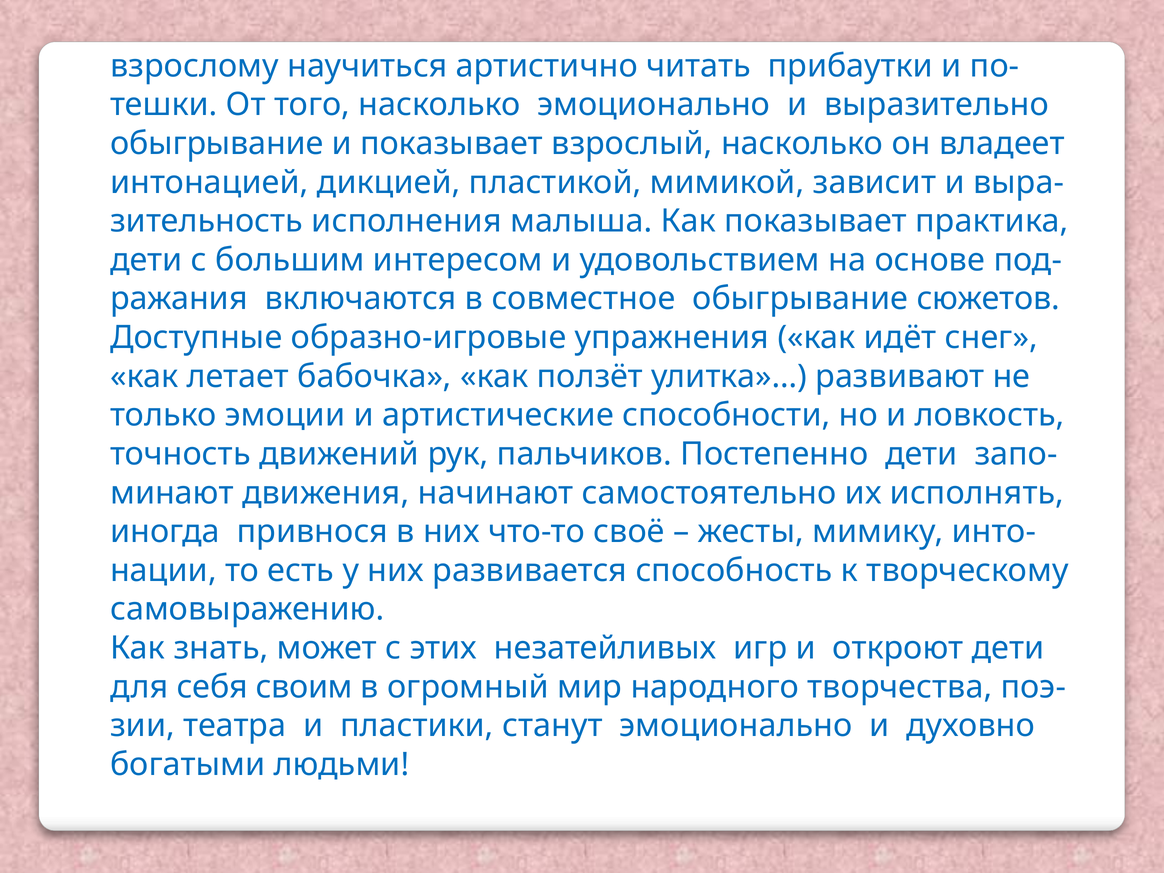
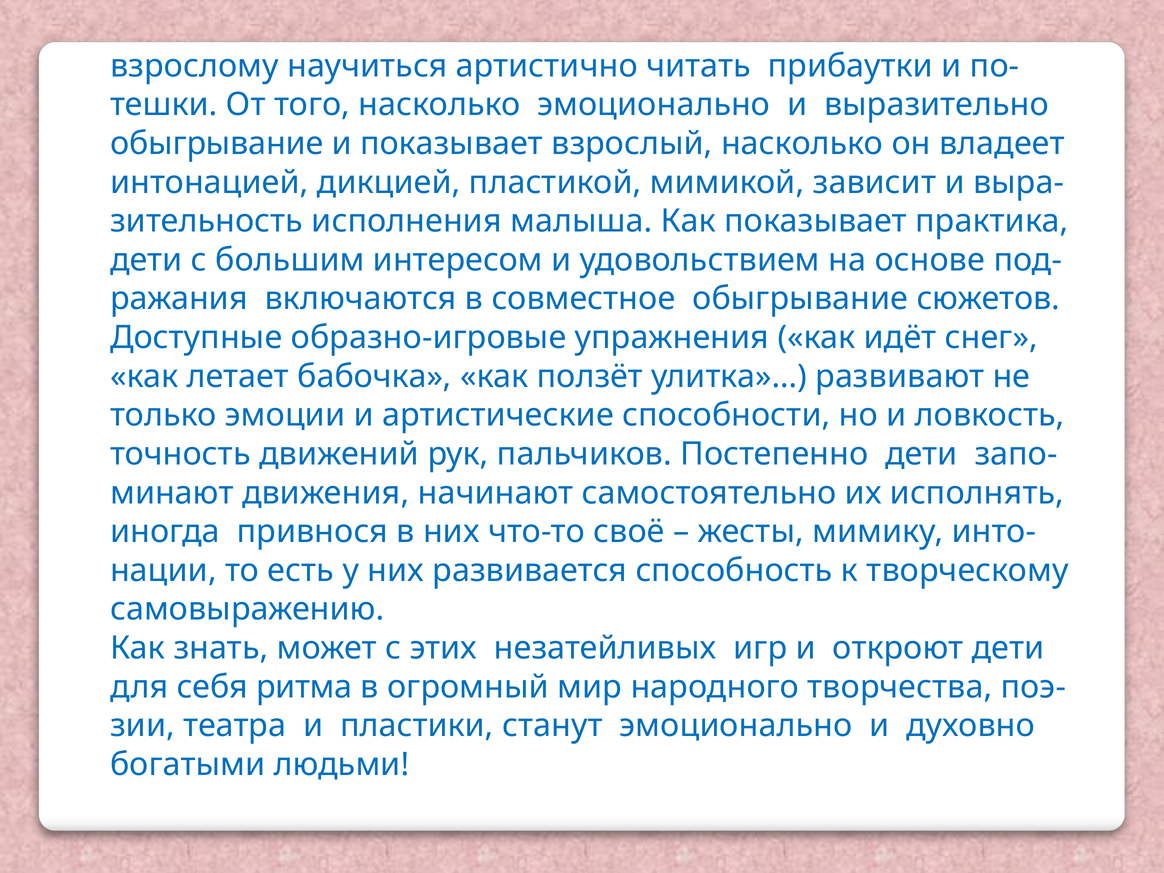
своим: своим -> ритма
